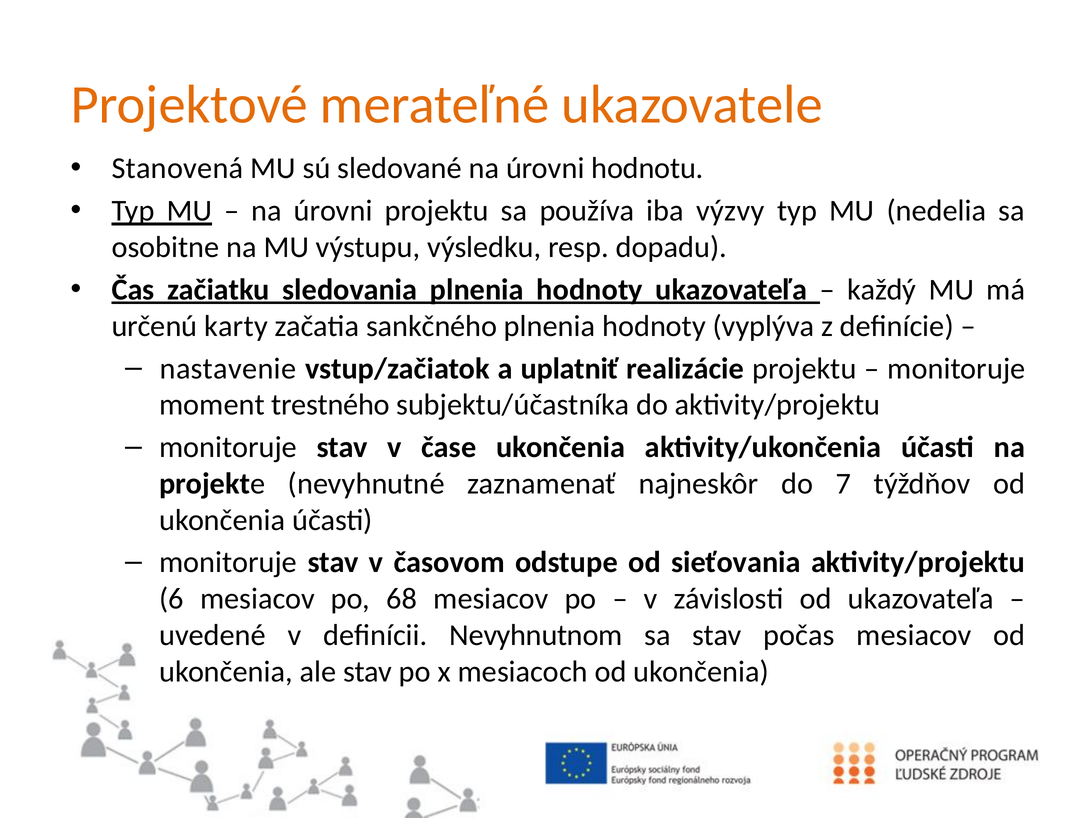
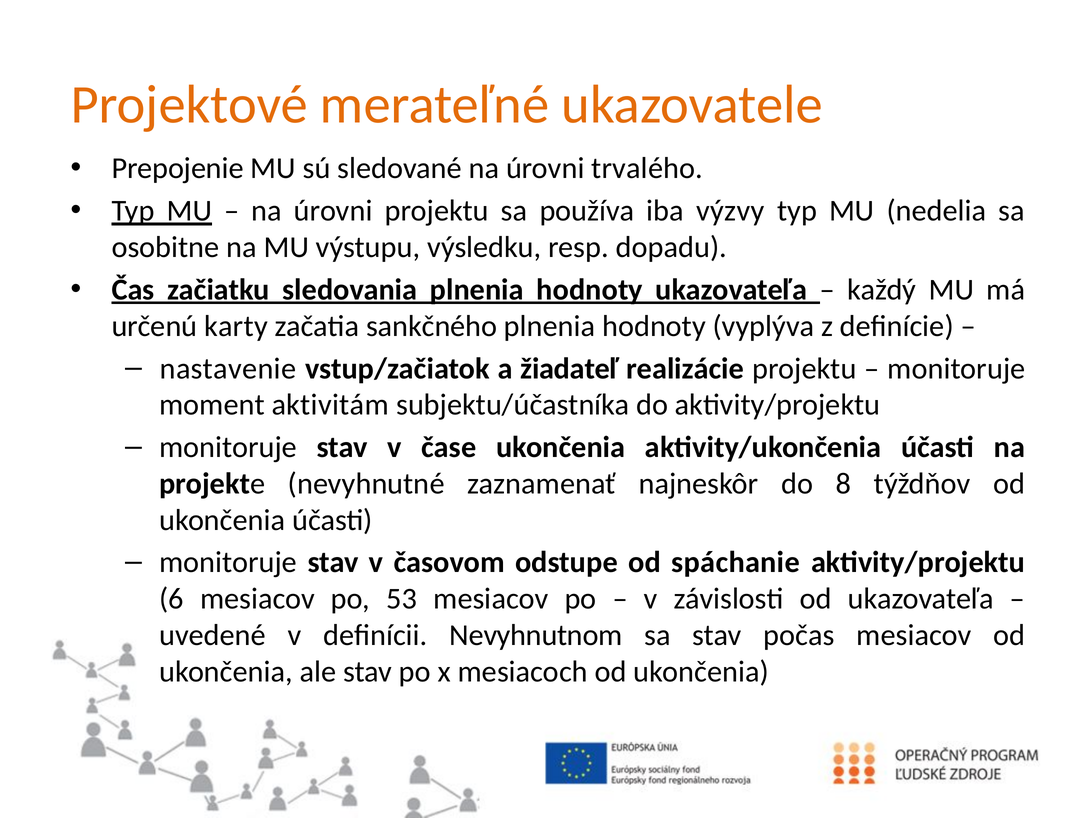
Stanovená: Stanovená -> Prepojenie
hodnotu: hodnotu -> trvalého
uplatniť: uplatniť -> žiadateľ
trestného: trestného -> aktivitám
7: 7 -> 8
sieťovania: sieťovania -> spáchanie
68: 68 -> 53
